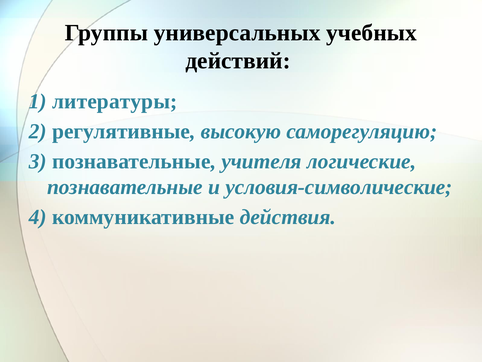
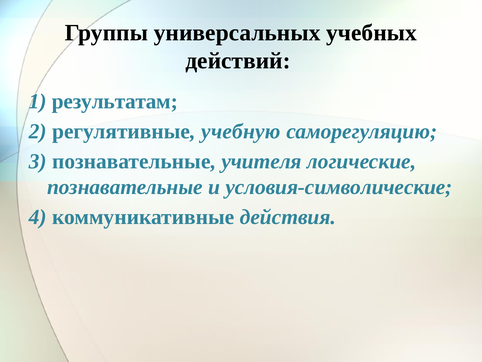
литературы: литературы -> результатам
высокую: высокую -> учебную
